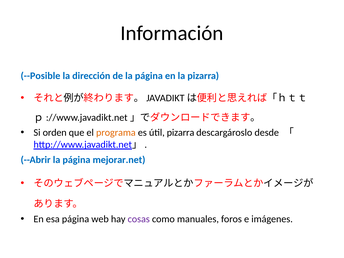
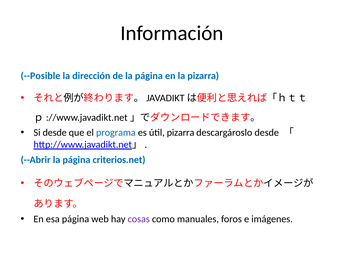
Si orden: orden -> desde
programa colour: orange -> blue
mejorar.net: mejorar.net -> criterios.net
